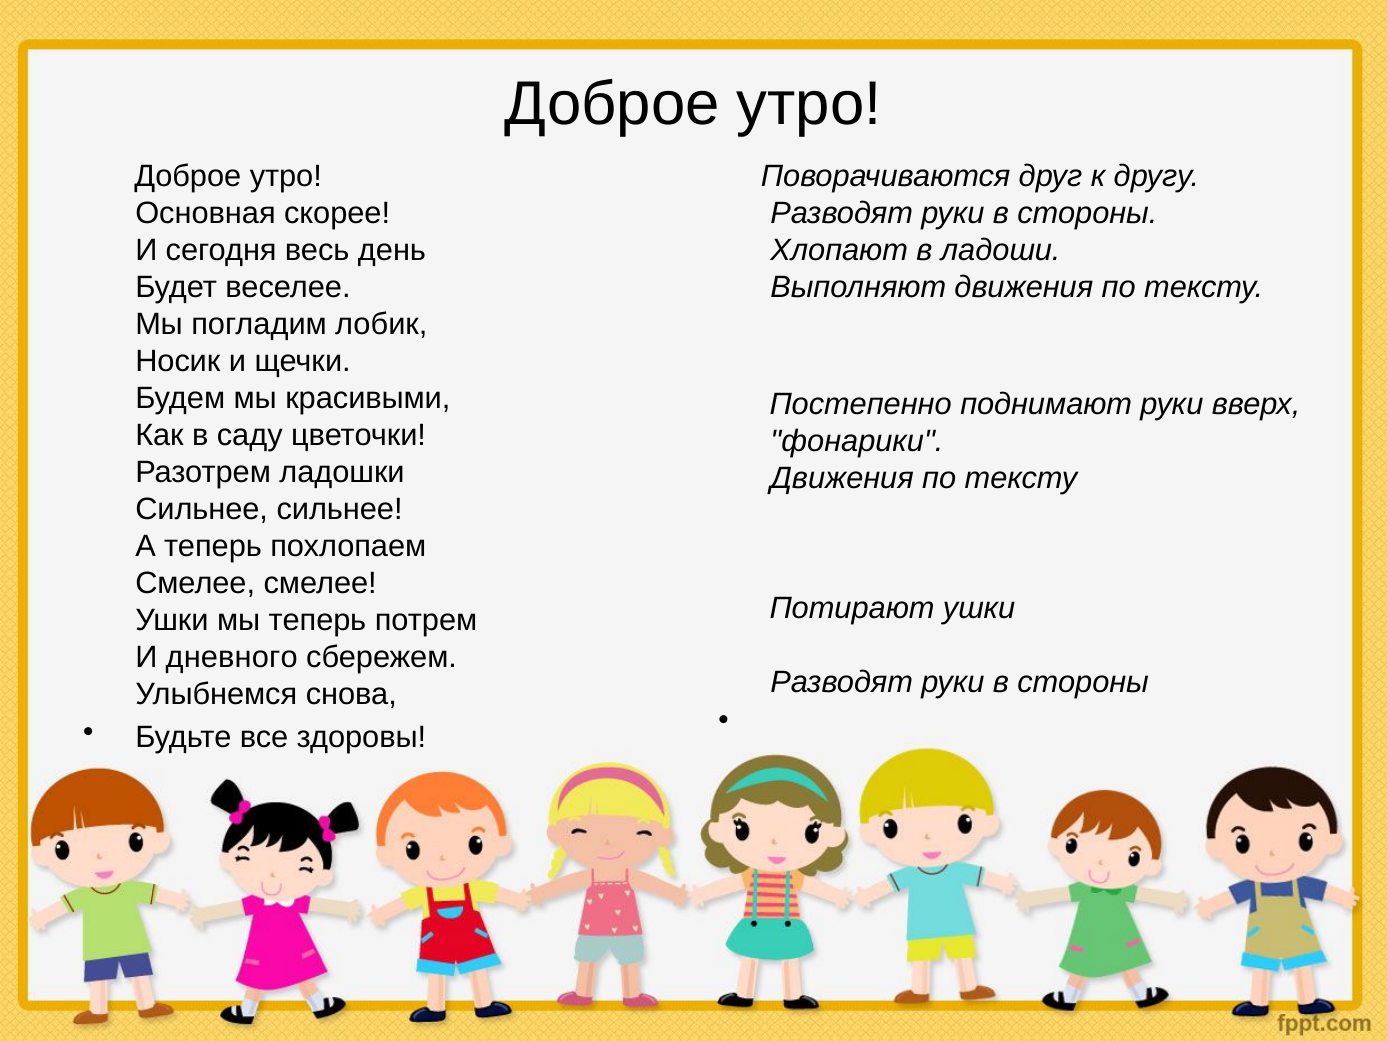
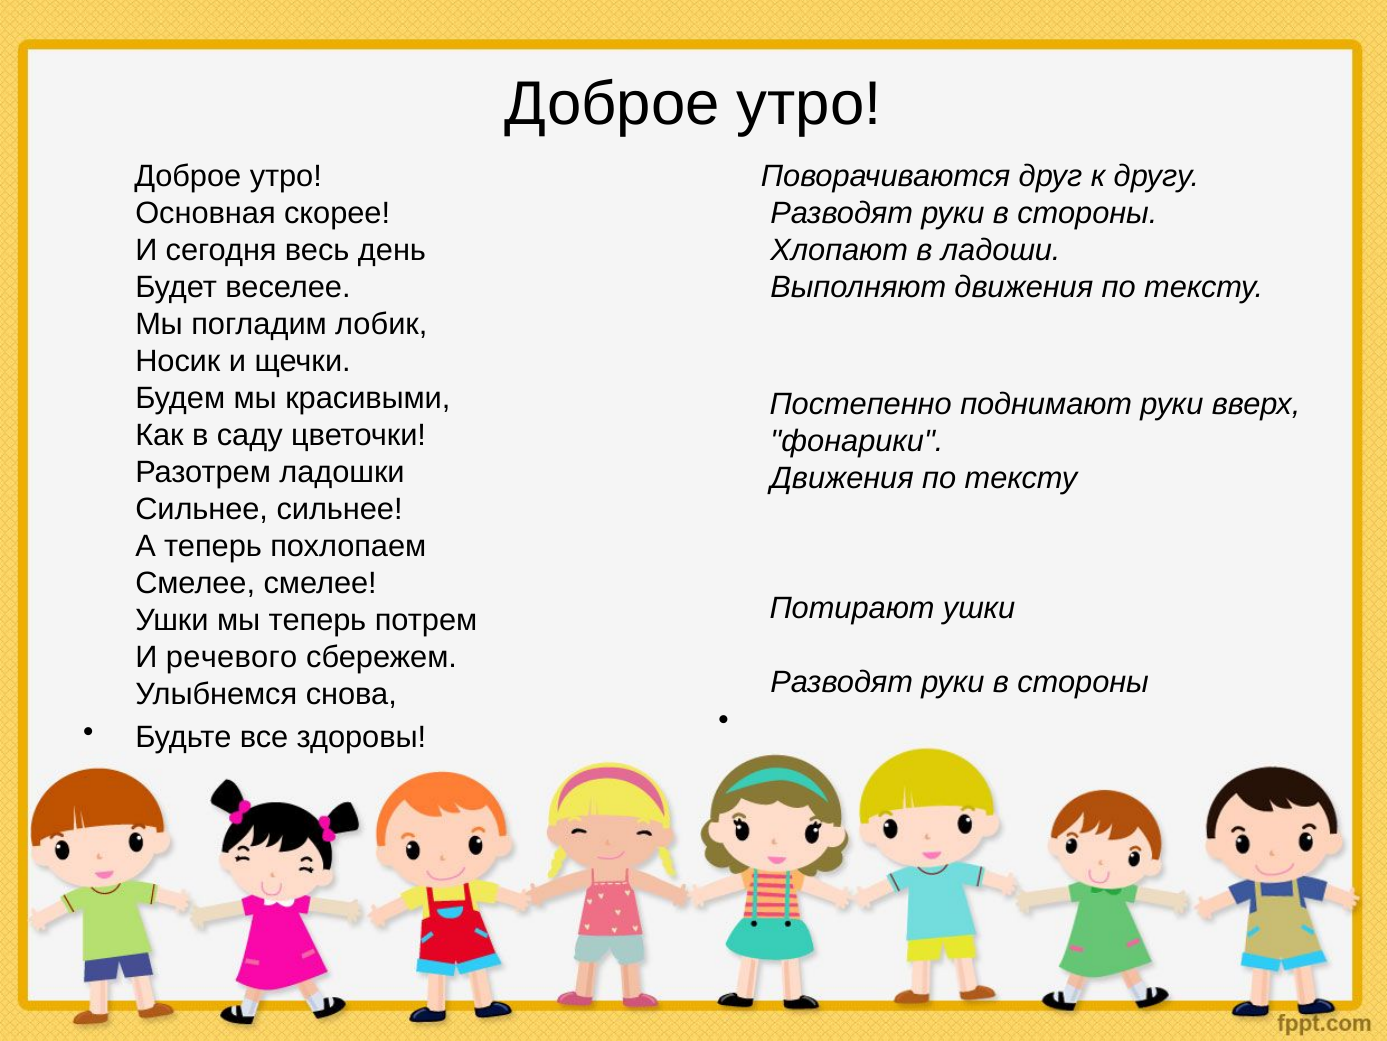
дневного: дневного -> речевого
